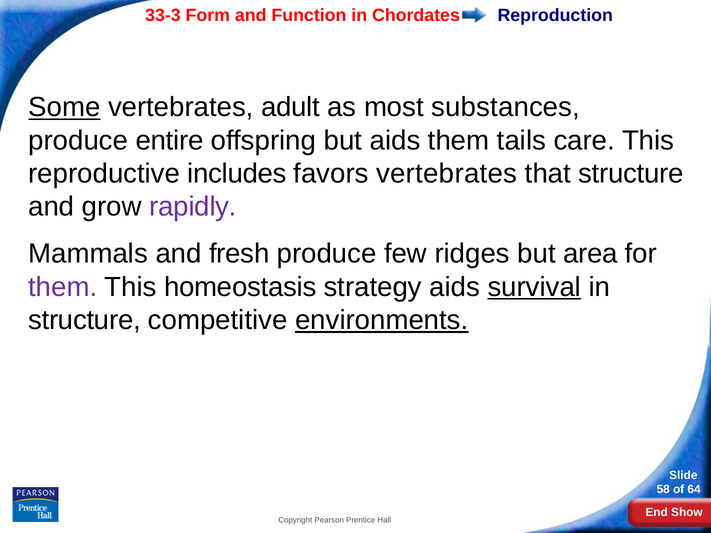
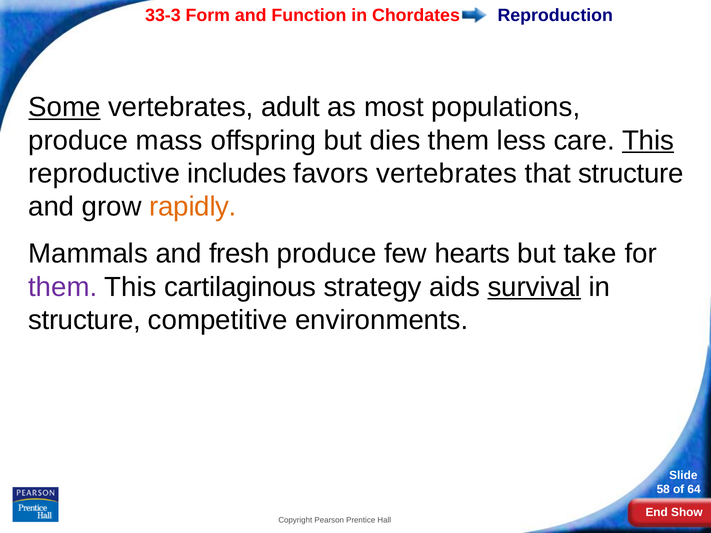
substances: substances -> populations
entire: entire -> mass
but aids: aids -> dies
tails: tails -> less
This at (648, 140) underline: none -> present
rapidly colour: purple -> orange
ridges: ridges -> hearts
area: area -> take
homeostasis: homeostasis -> cartilaginous
environments underline: present -> none
